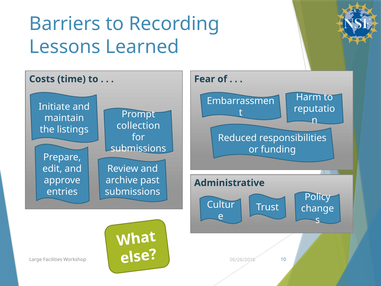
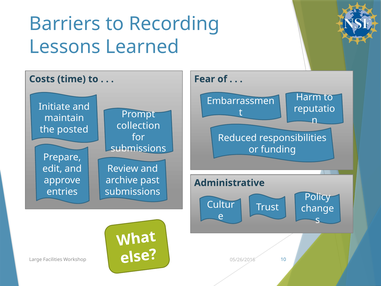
listings: listings -> posted
